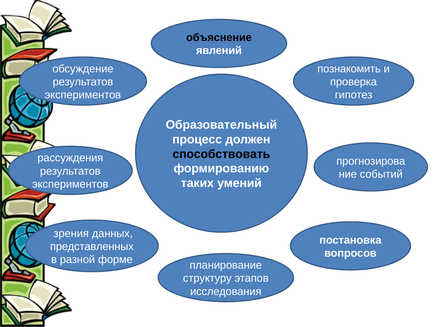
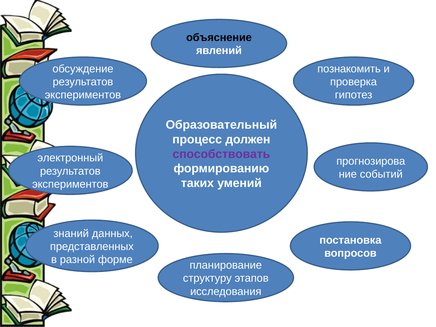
способствовать colour: black -> purple
рассуждения: рассуждения -> электронный
зрения: зрения -> знаний
